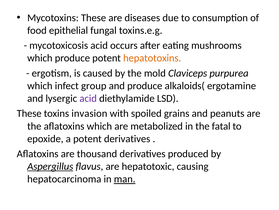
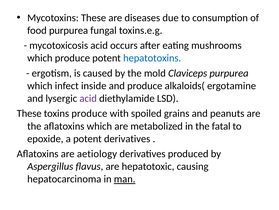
food epithelial: epithelial -> purpurea
hepatotoxins colour: orange -> blue
group: group -> inside
toxins invasion: invasion -> produce
thousand: thousand -> aetiology
Aspergillus underline: present -> none
